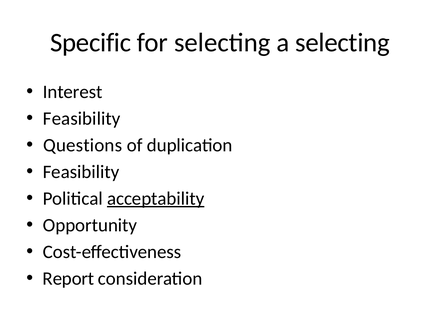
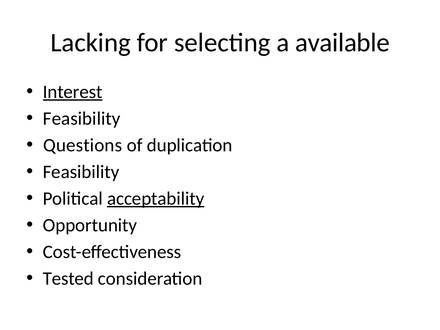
Specific: Specific -> Lacking
a selecting: selecting -> available
Interest underline: none -> present
Report: Report -> Tested
